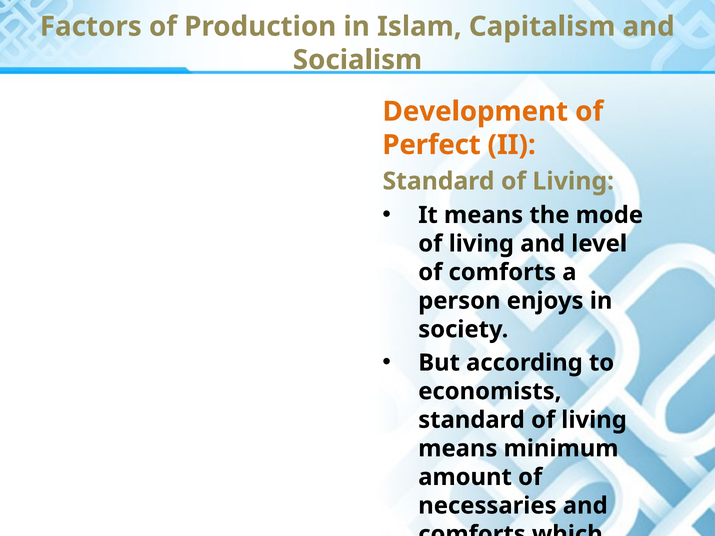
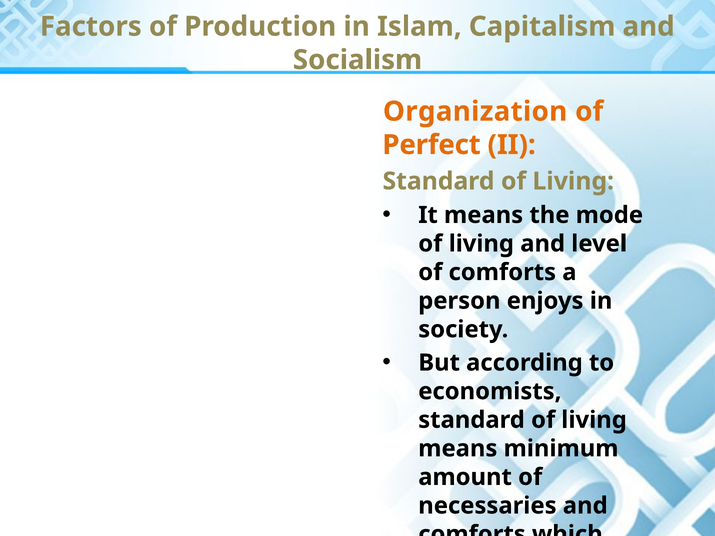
Development: Development -> Organization
